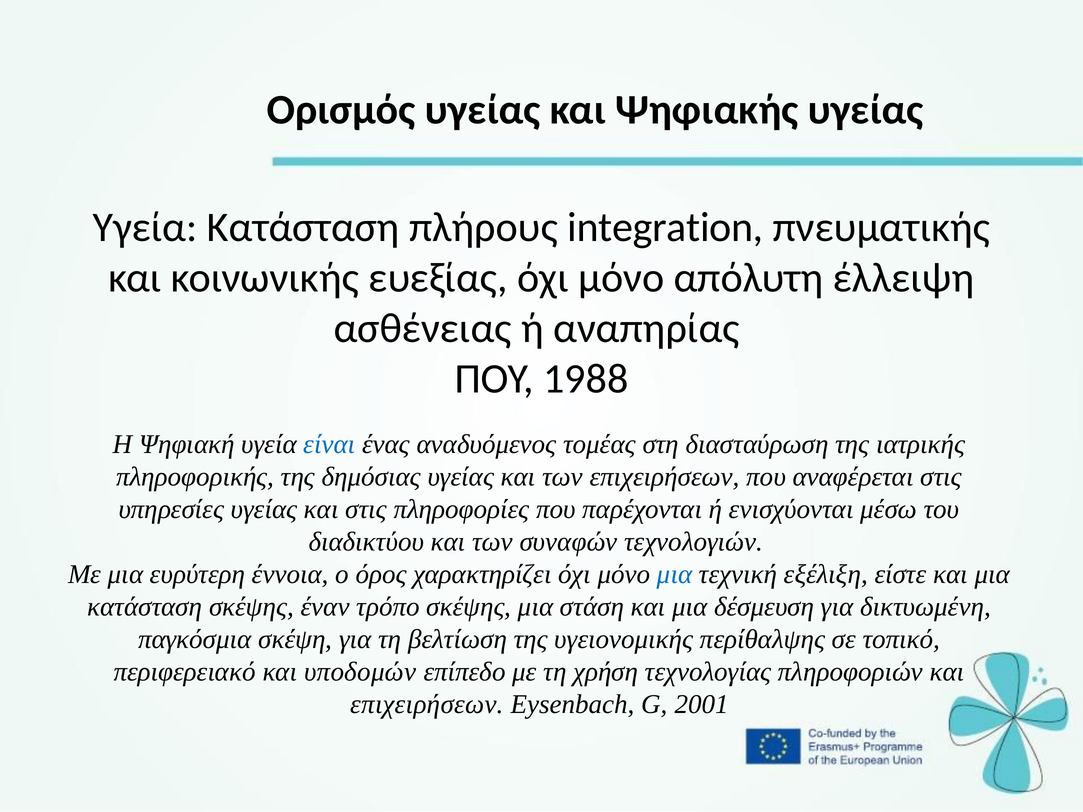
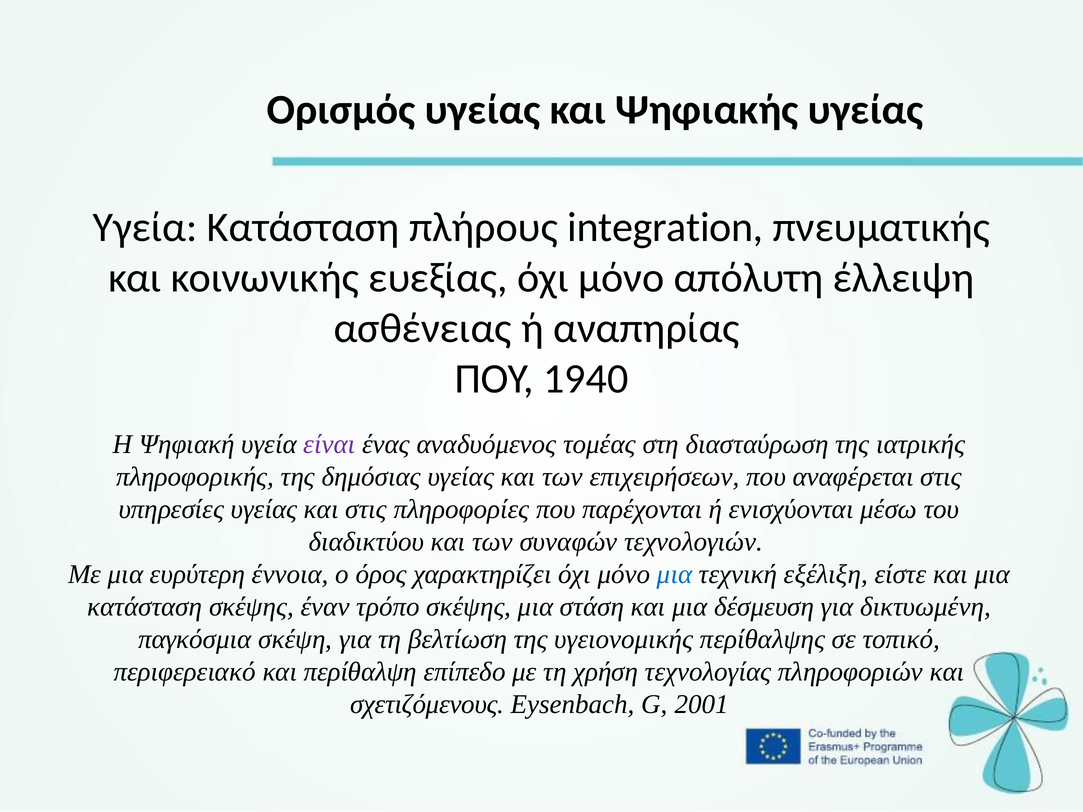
1988: 1988 -> 1940
είναι colour: blue -> purple
υποδομών: υποδομών -> περίθαλψη
επιχειρήσεων at (427, 704): επιχειρήσεων -> σχετιζόμενους
